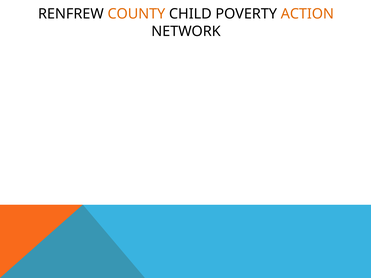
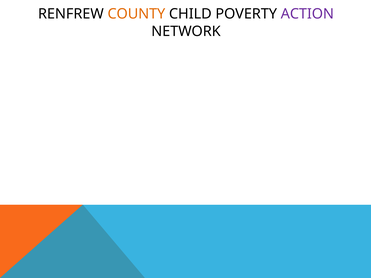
ACTION colour: orange -> purple
